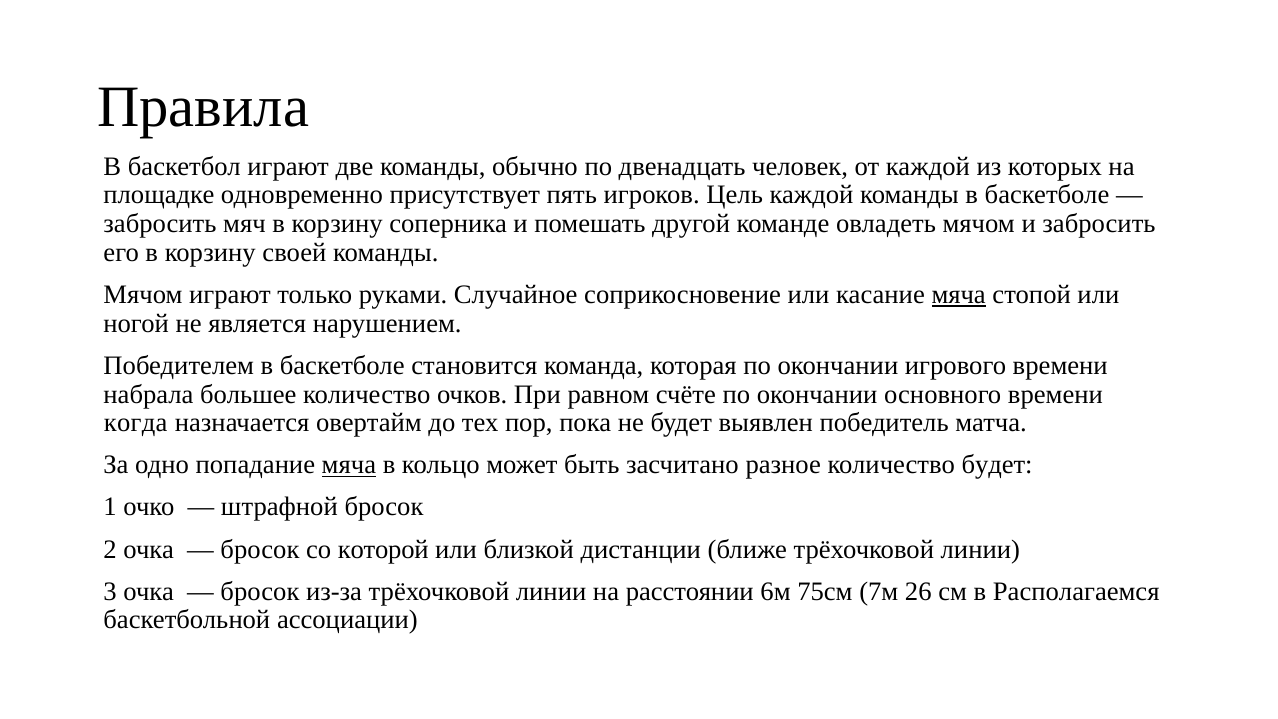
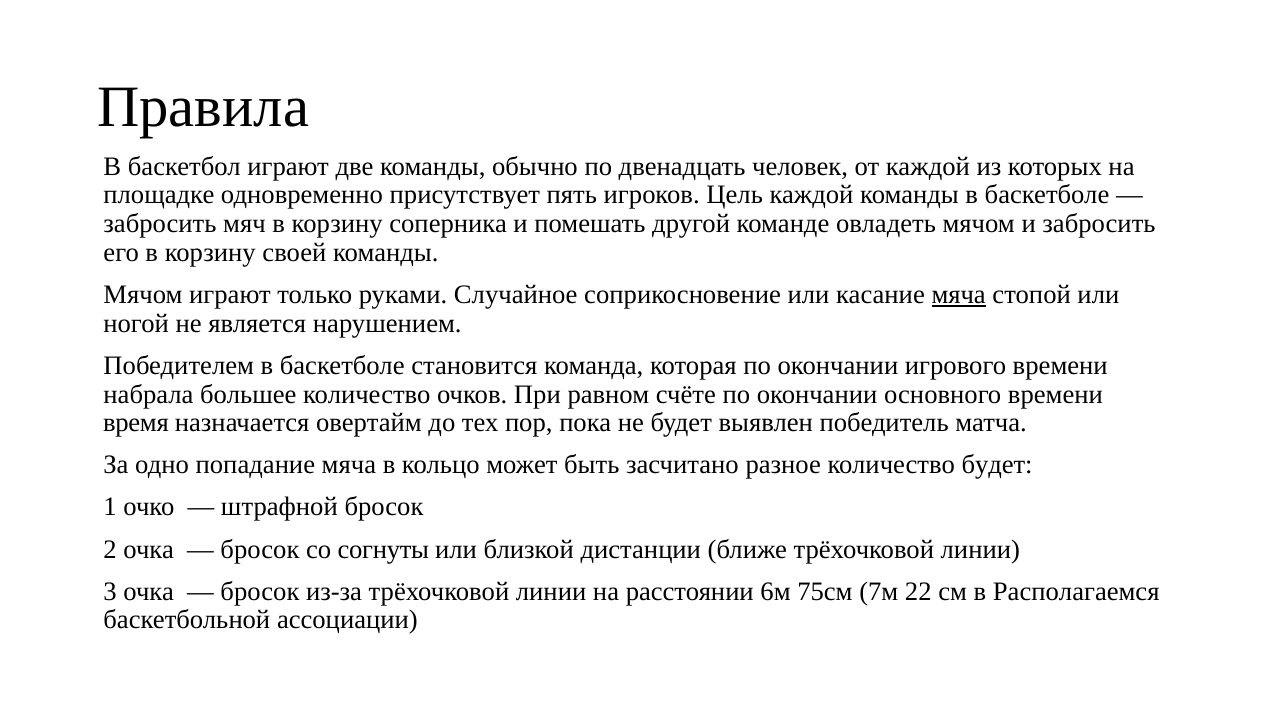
когда: когда -> время
мяча at (349, 465) underline: present -> none
которой: которой -> согнуты
26: 26 -> 22
